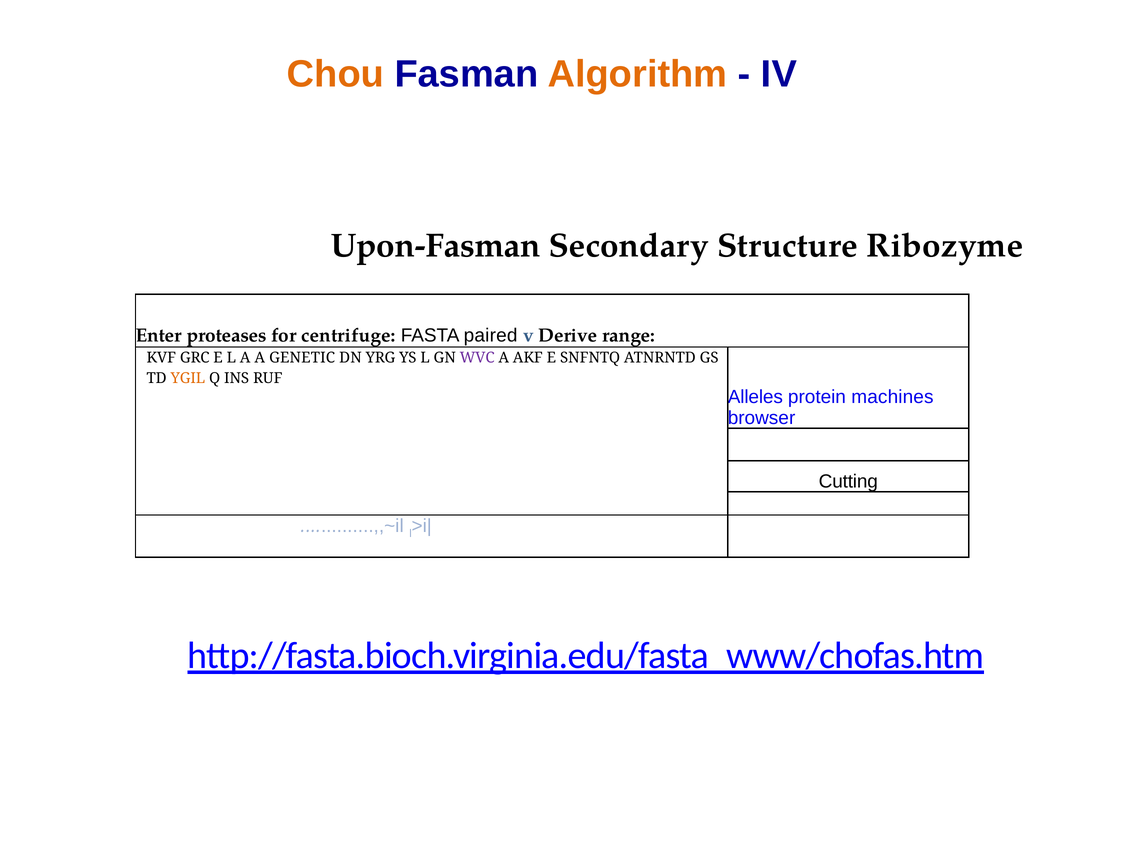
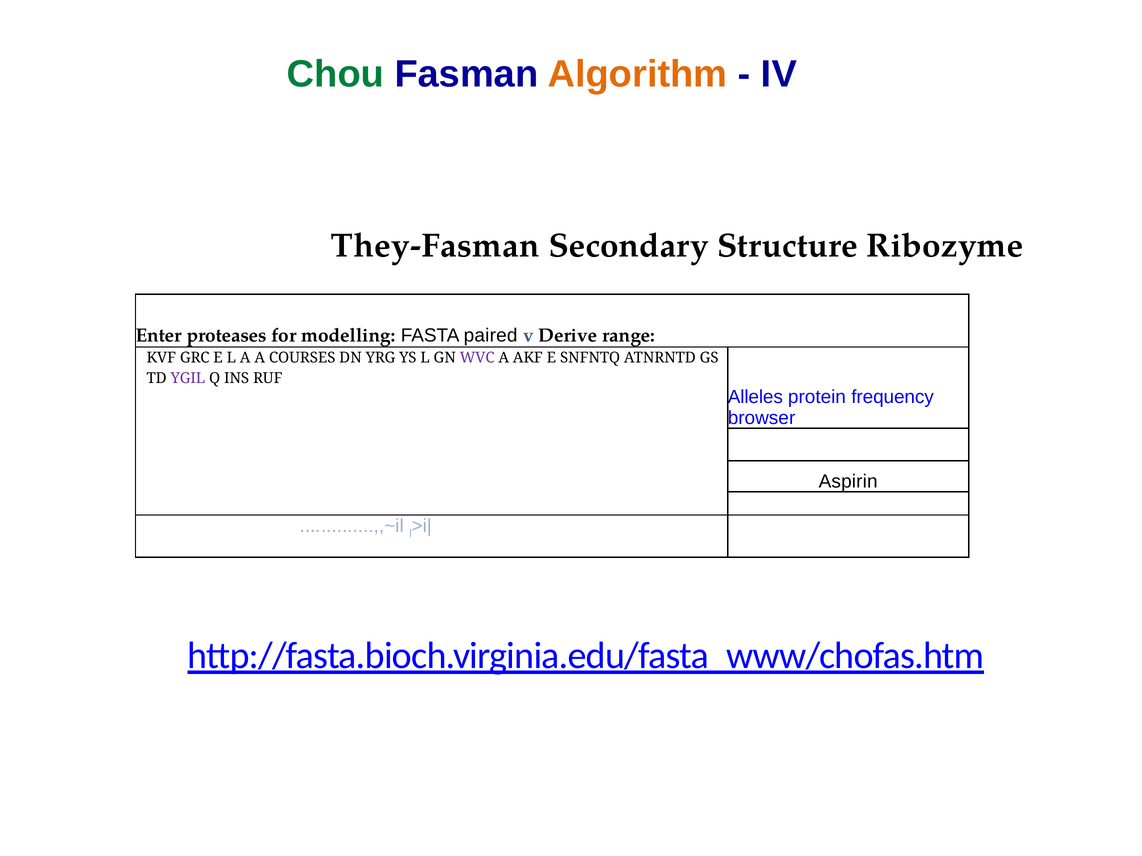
Chou colour: orange -> green
Upon-Fasman: Upon-Fasman -> They-Fasman
centrifuge: centrifuge -> modelling
GENETIC: GENETIC -> COURSES
YGIL colour: orange -> purple
machines: machines -> frequency
Cutting: Cutting -> Aspirin
